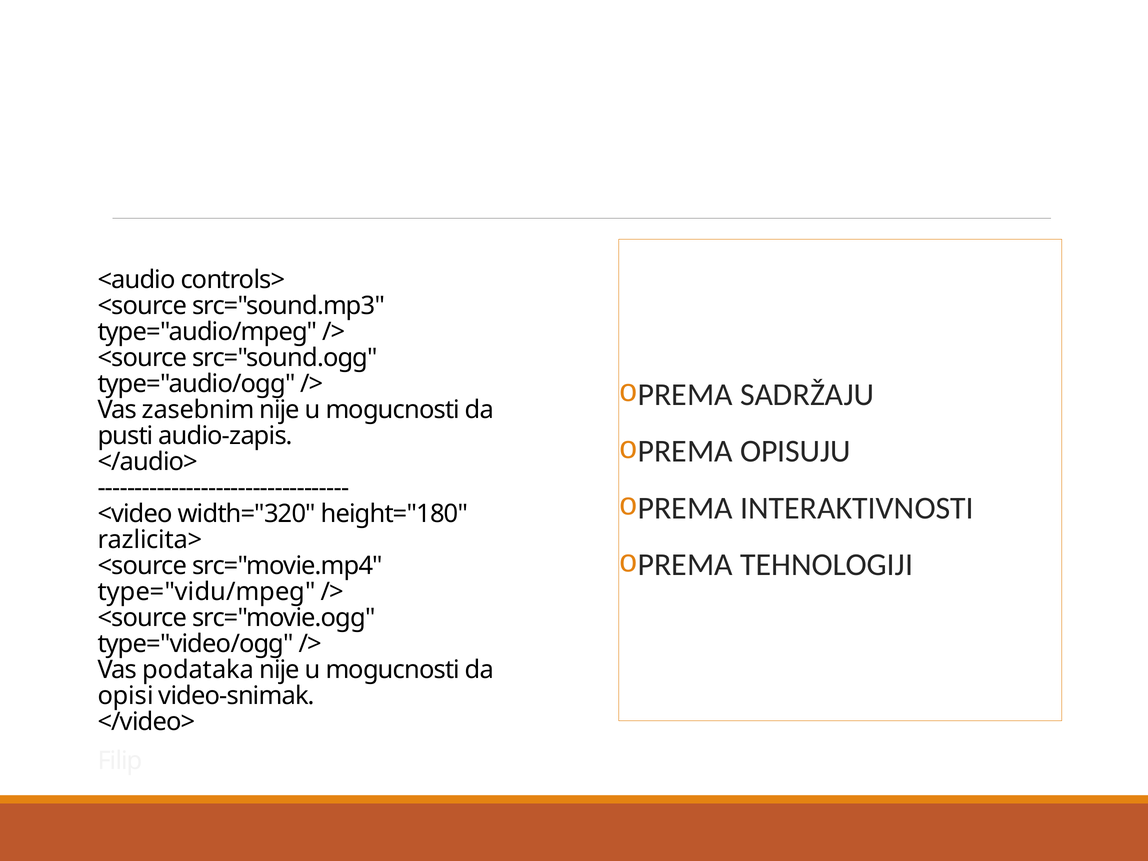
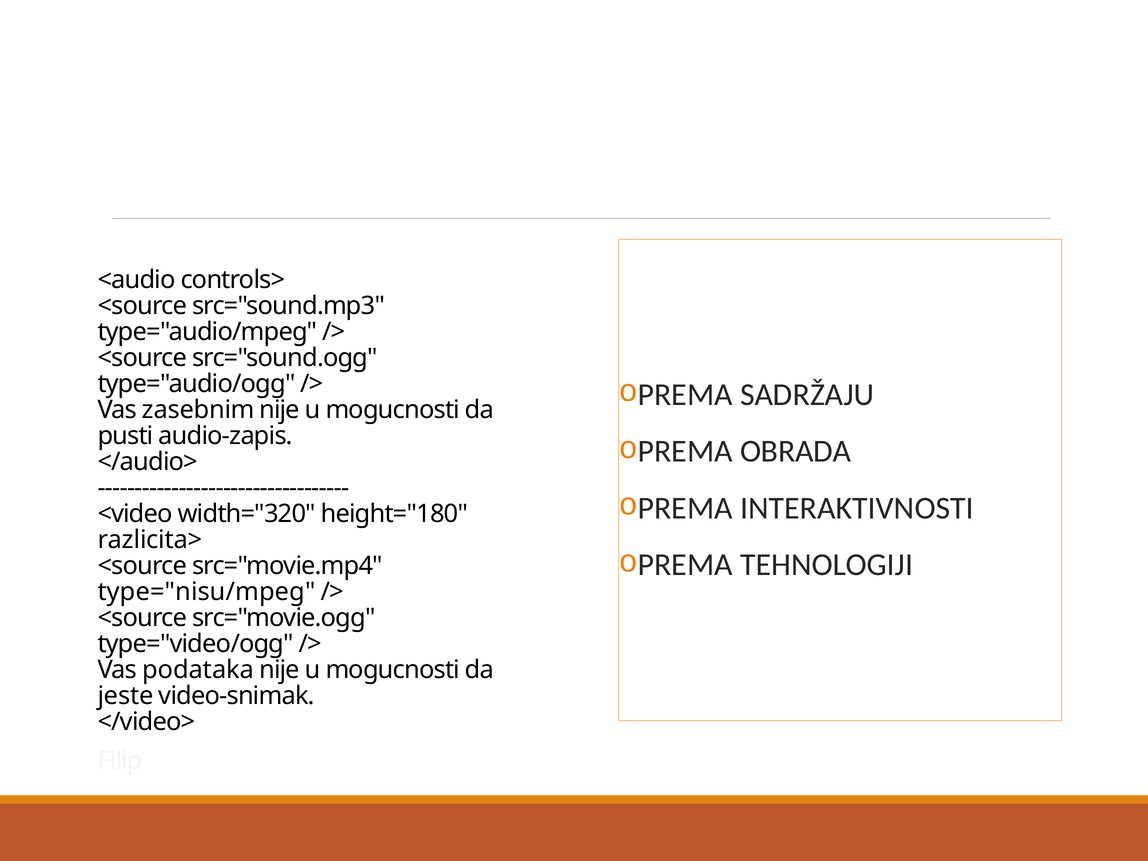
OPISUJU: OPISUJU -> OBRADA
type="vidu/mpeg: type="vidu/mpeg -> type="nisu/mpeg
opisi: opisi -> jeste
